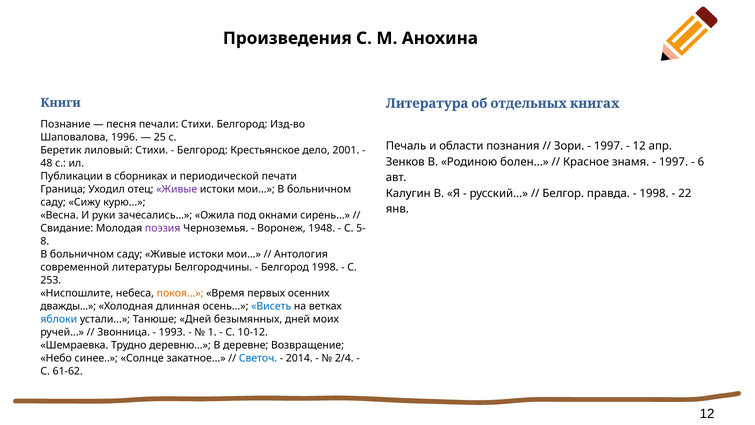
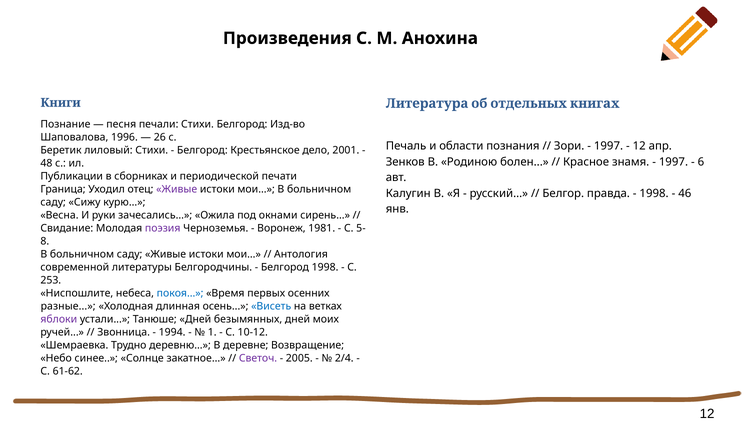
25: 25 -> 26
22: 22 -> 46
1948: 1948 -> 1981
покоя colour: orange -> blue
дважды: дважды -> разные
яблоки colour: blue -> purple
1993: 1993 -> 1994
Светоч colour: blue -> purple
2014: 2014 -> 2005
